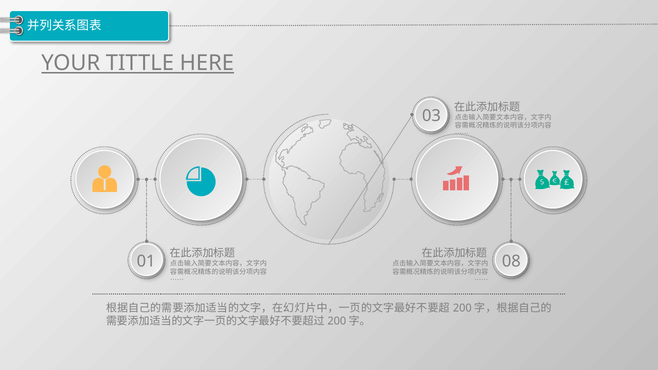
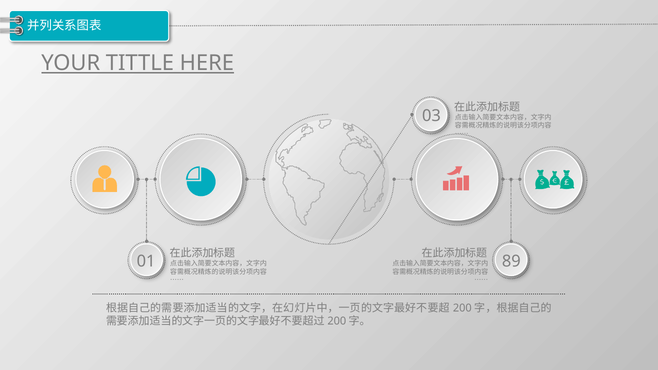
08: 08 -> 89
